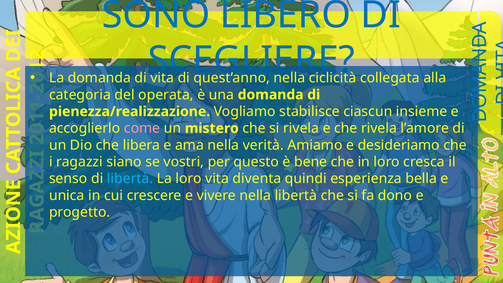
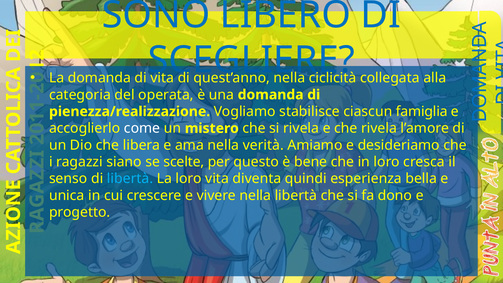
insieme: insieme -> famiglia
come colour: pink -> white
vostri: vostri -> scelte
